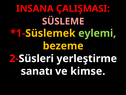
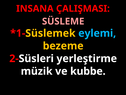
eylemi colour: light green -> light blue
sanatı: sanatı -> müzik
kimse: kimse -> kubbe
